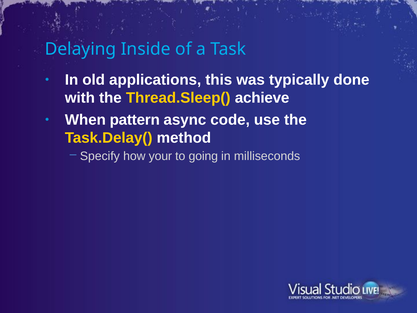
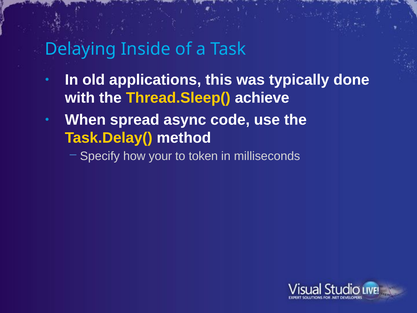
pattern: pattern -> spread
going: going -> token
